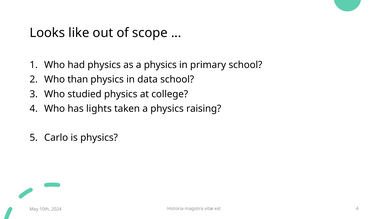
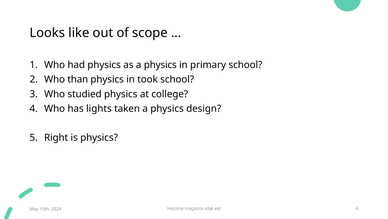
data: data -> took
raising: raising -> design
Carlo: Carlo -> Right
